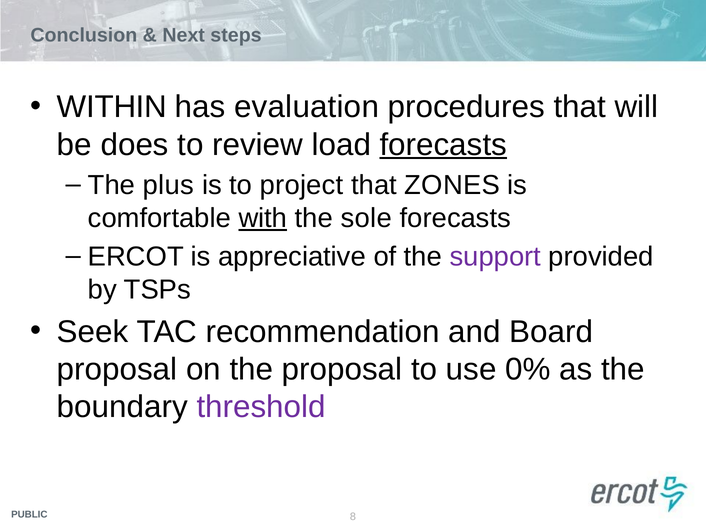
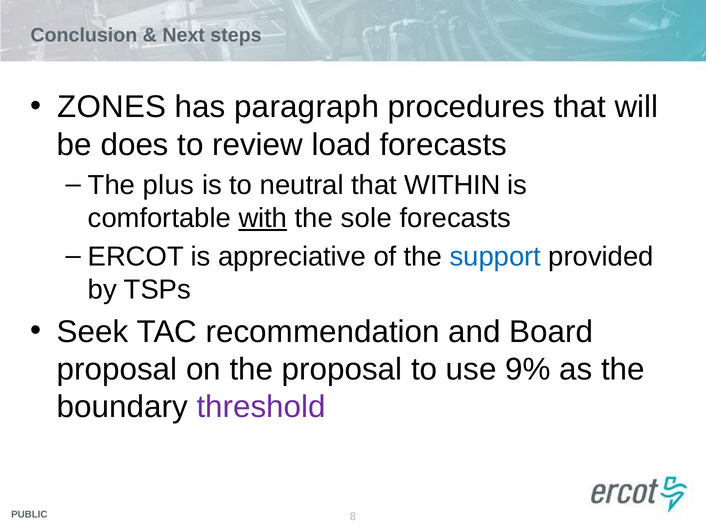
WITHIN: WITHIN -> ZONES
evaluation: evaluation -> paragraph
forecasts at (443, 145) underline: present -> none
project: project -> neutral
ZONES: ZONES -> WITHIN
support colour: purple -> blue
0%: 0% -> 9%
